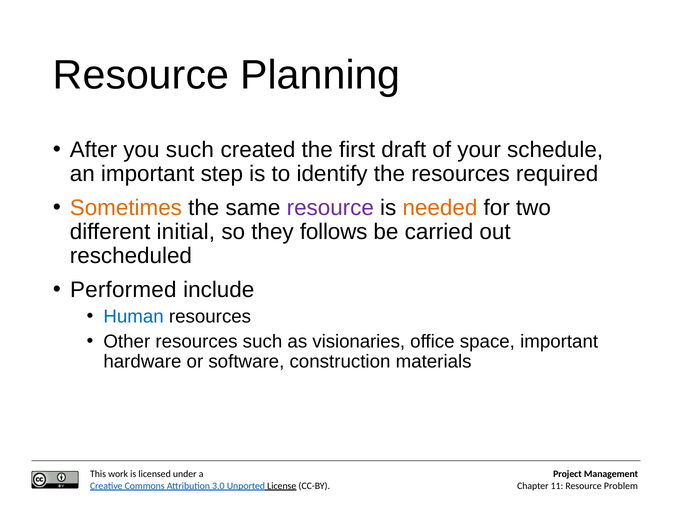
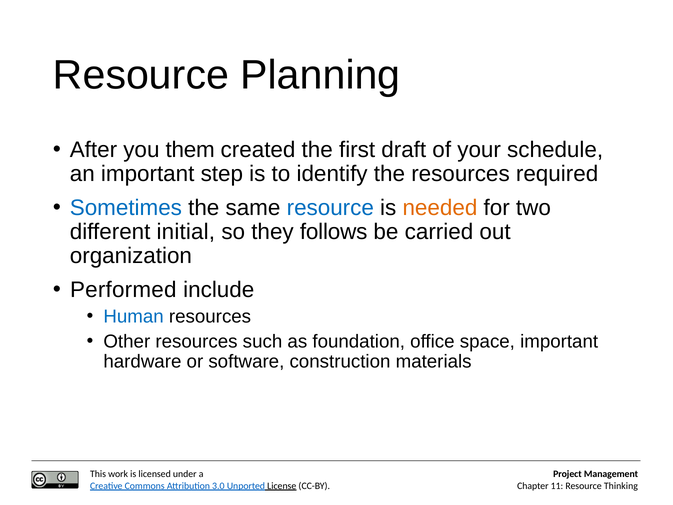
you such: such -> them
Sometimes colour: orange -> blue
resource at (330, 208) colour: purple -> blue
rescheduled: rescheduled -> organization
visionaries: visionaries -> foundation
Problem: Problem -> Thinking
